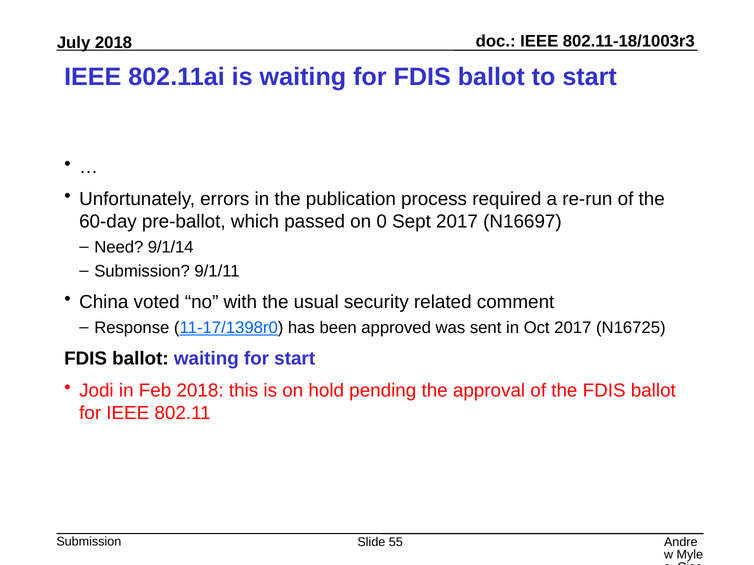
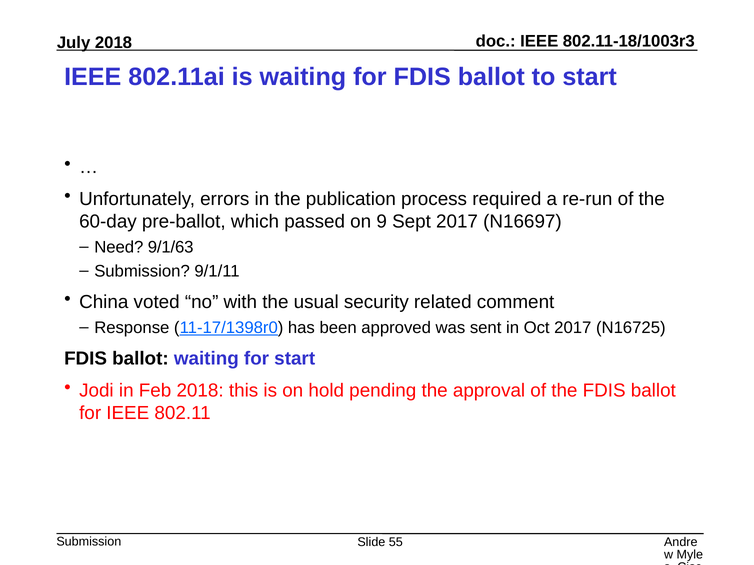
0: 0 -> 9
9/1/14: 9/1/14 -> 9/1/63
